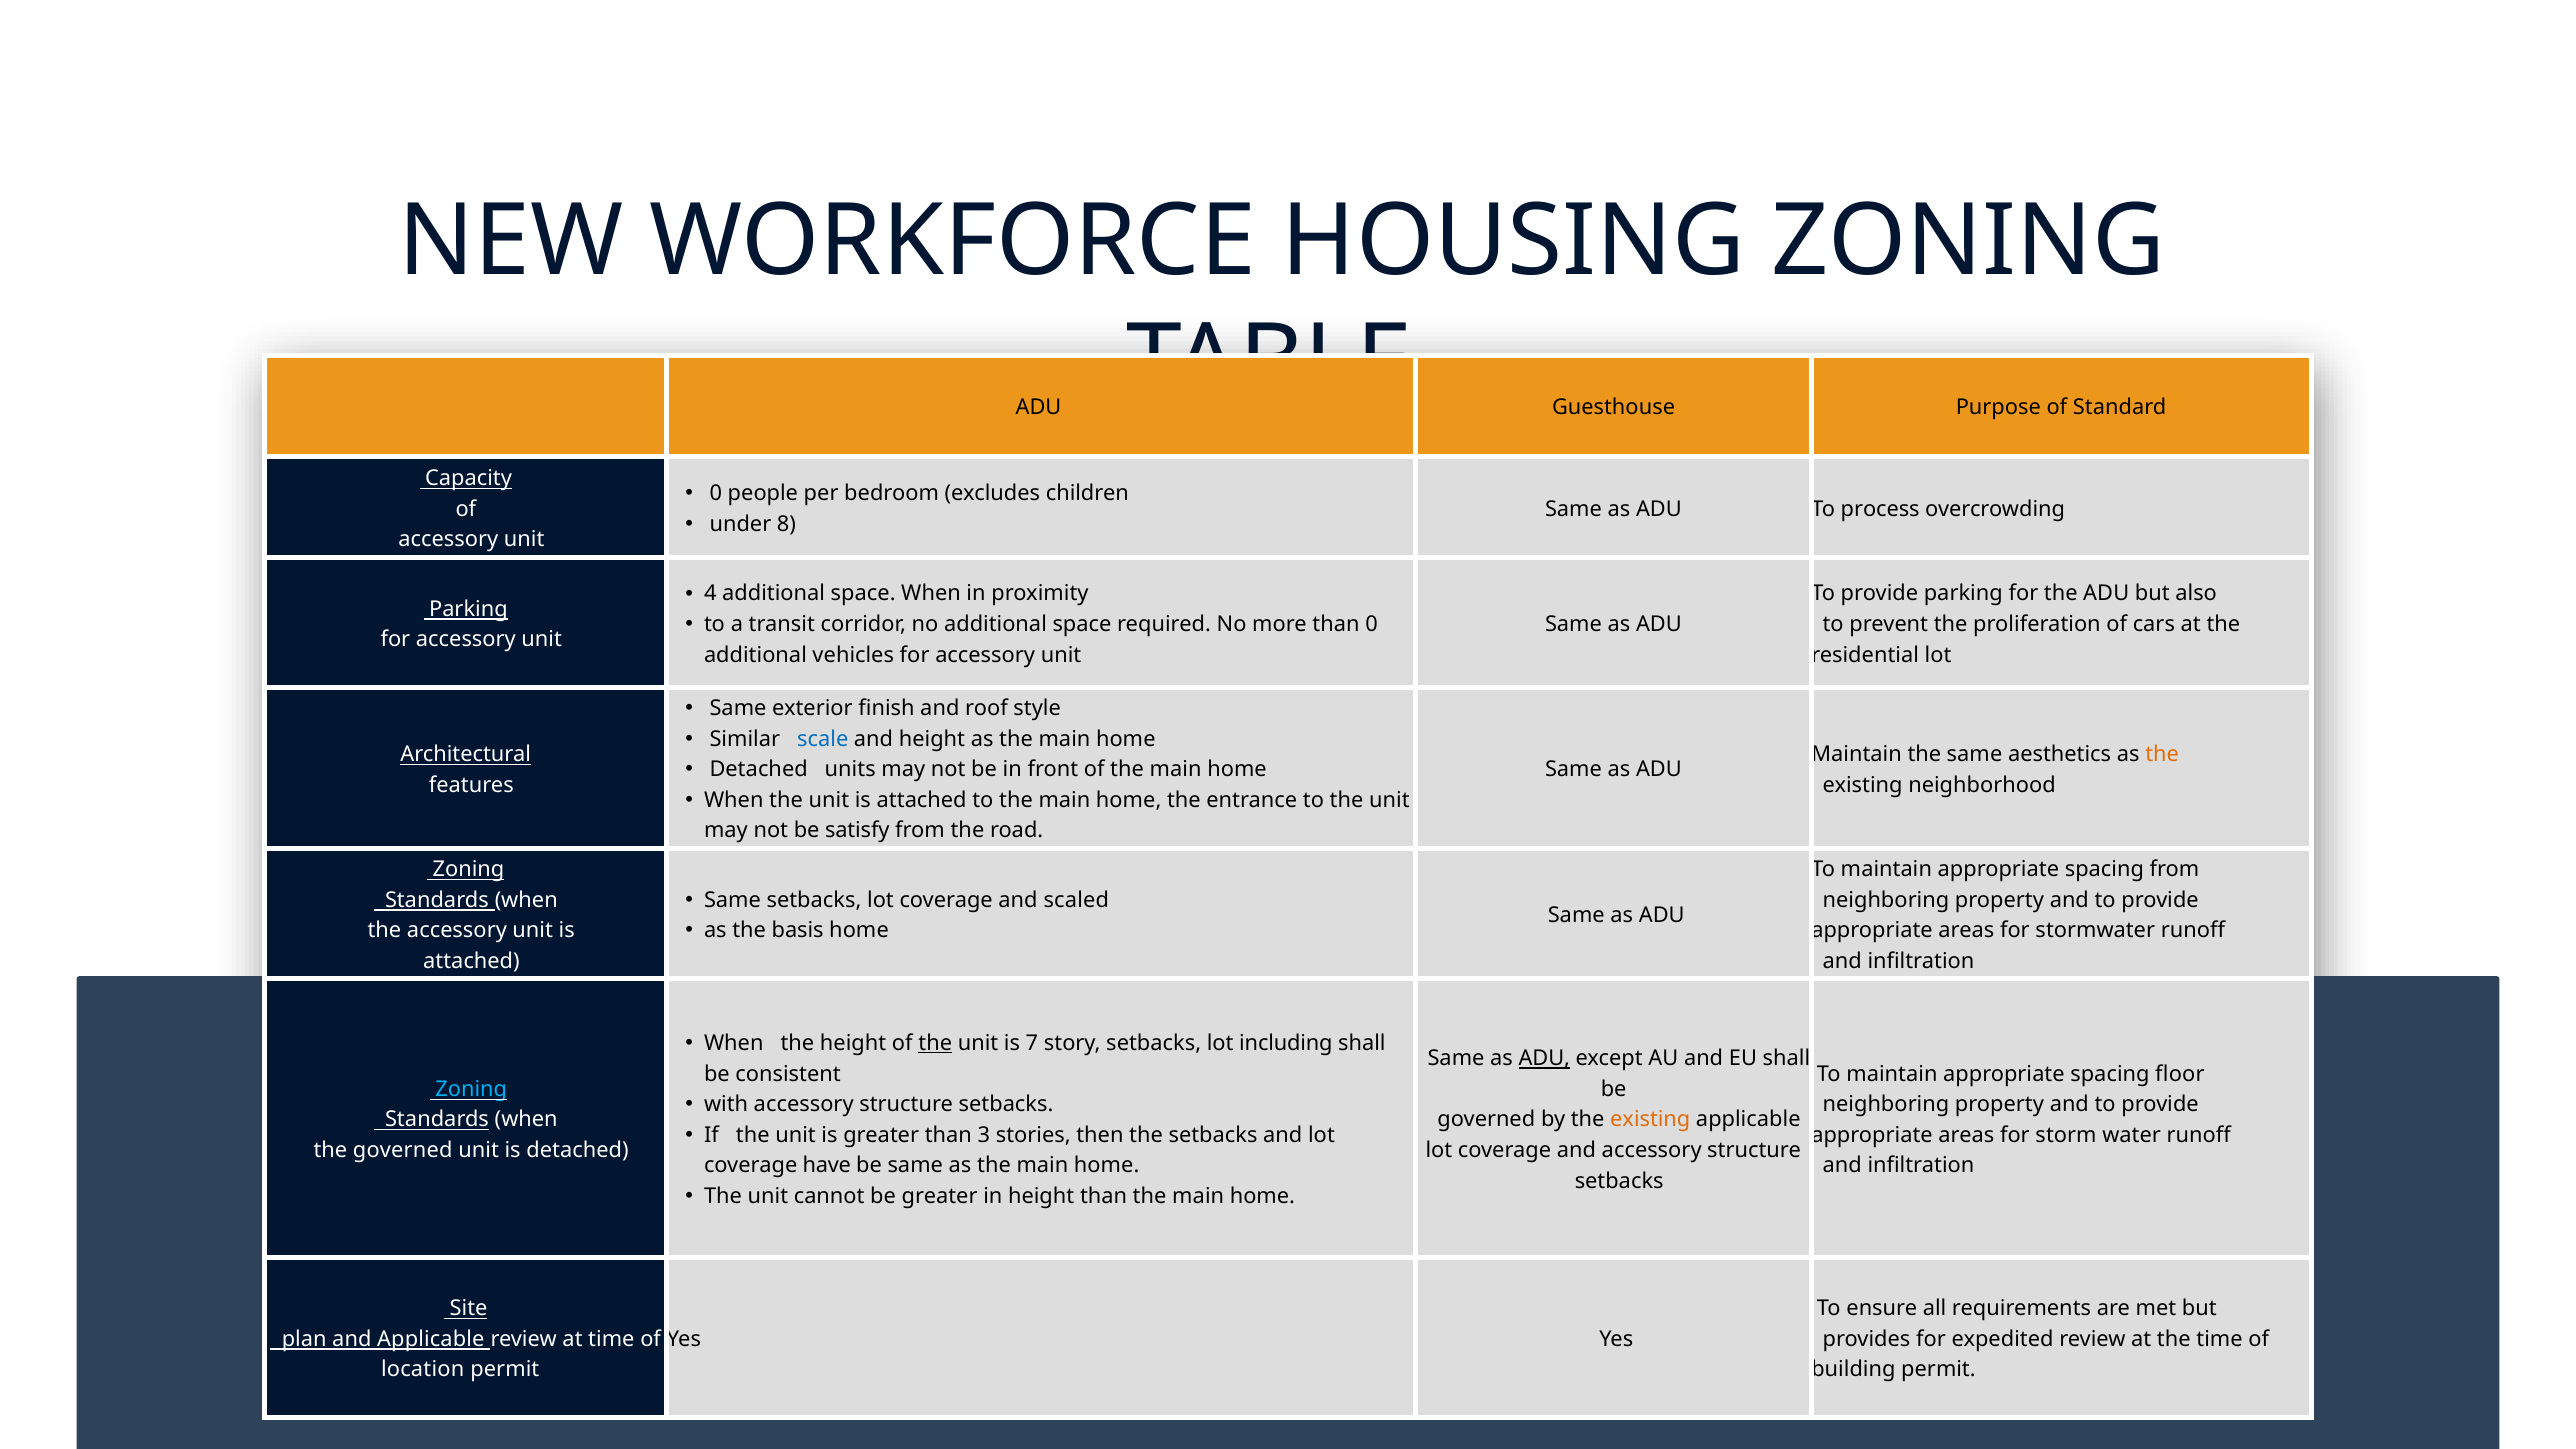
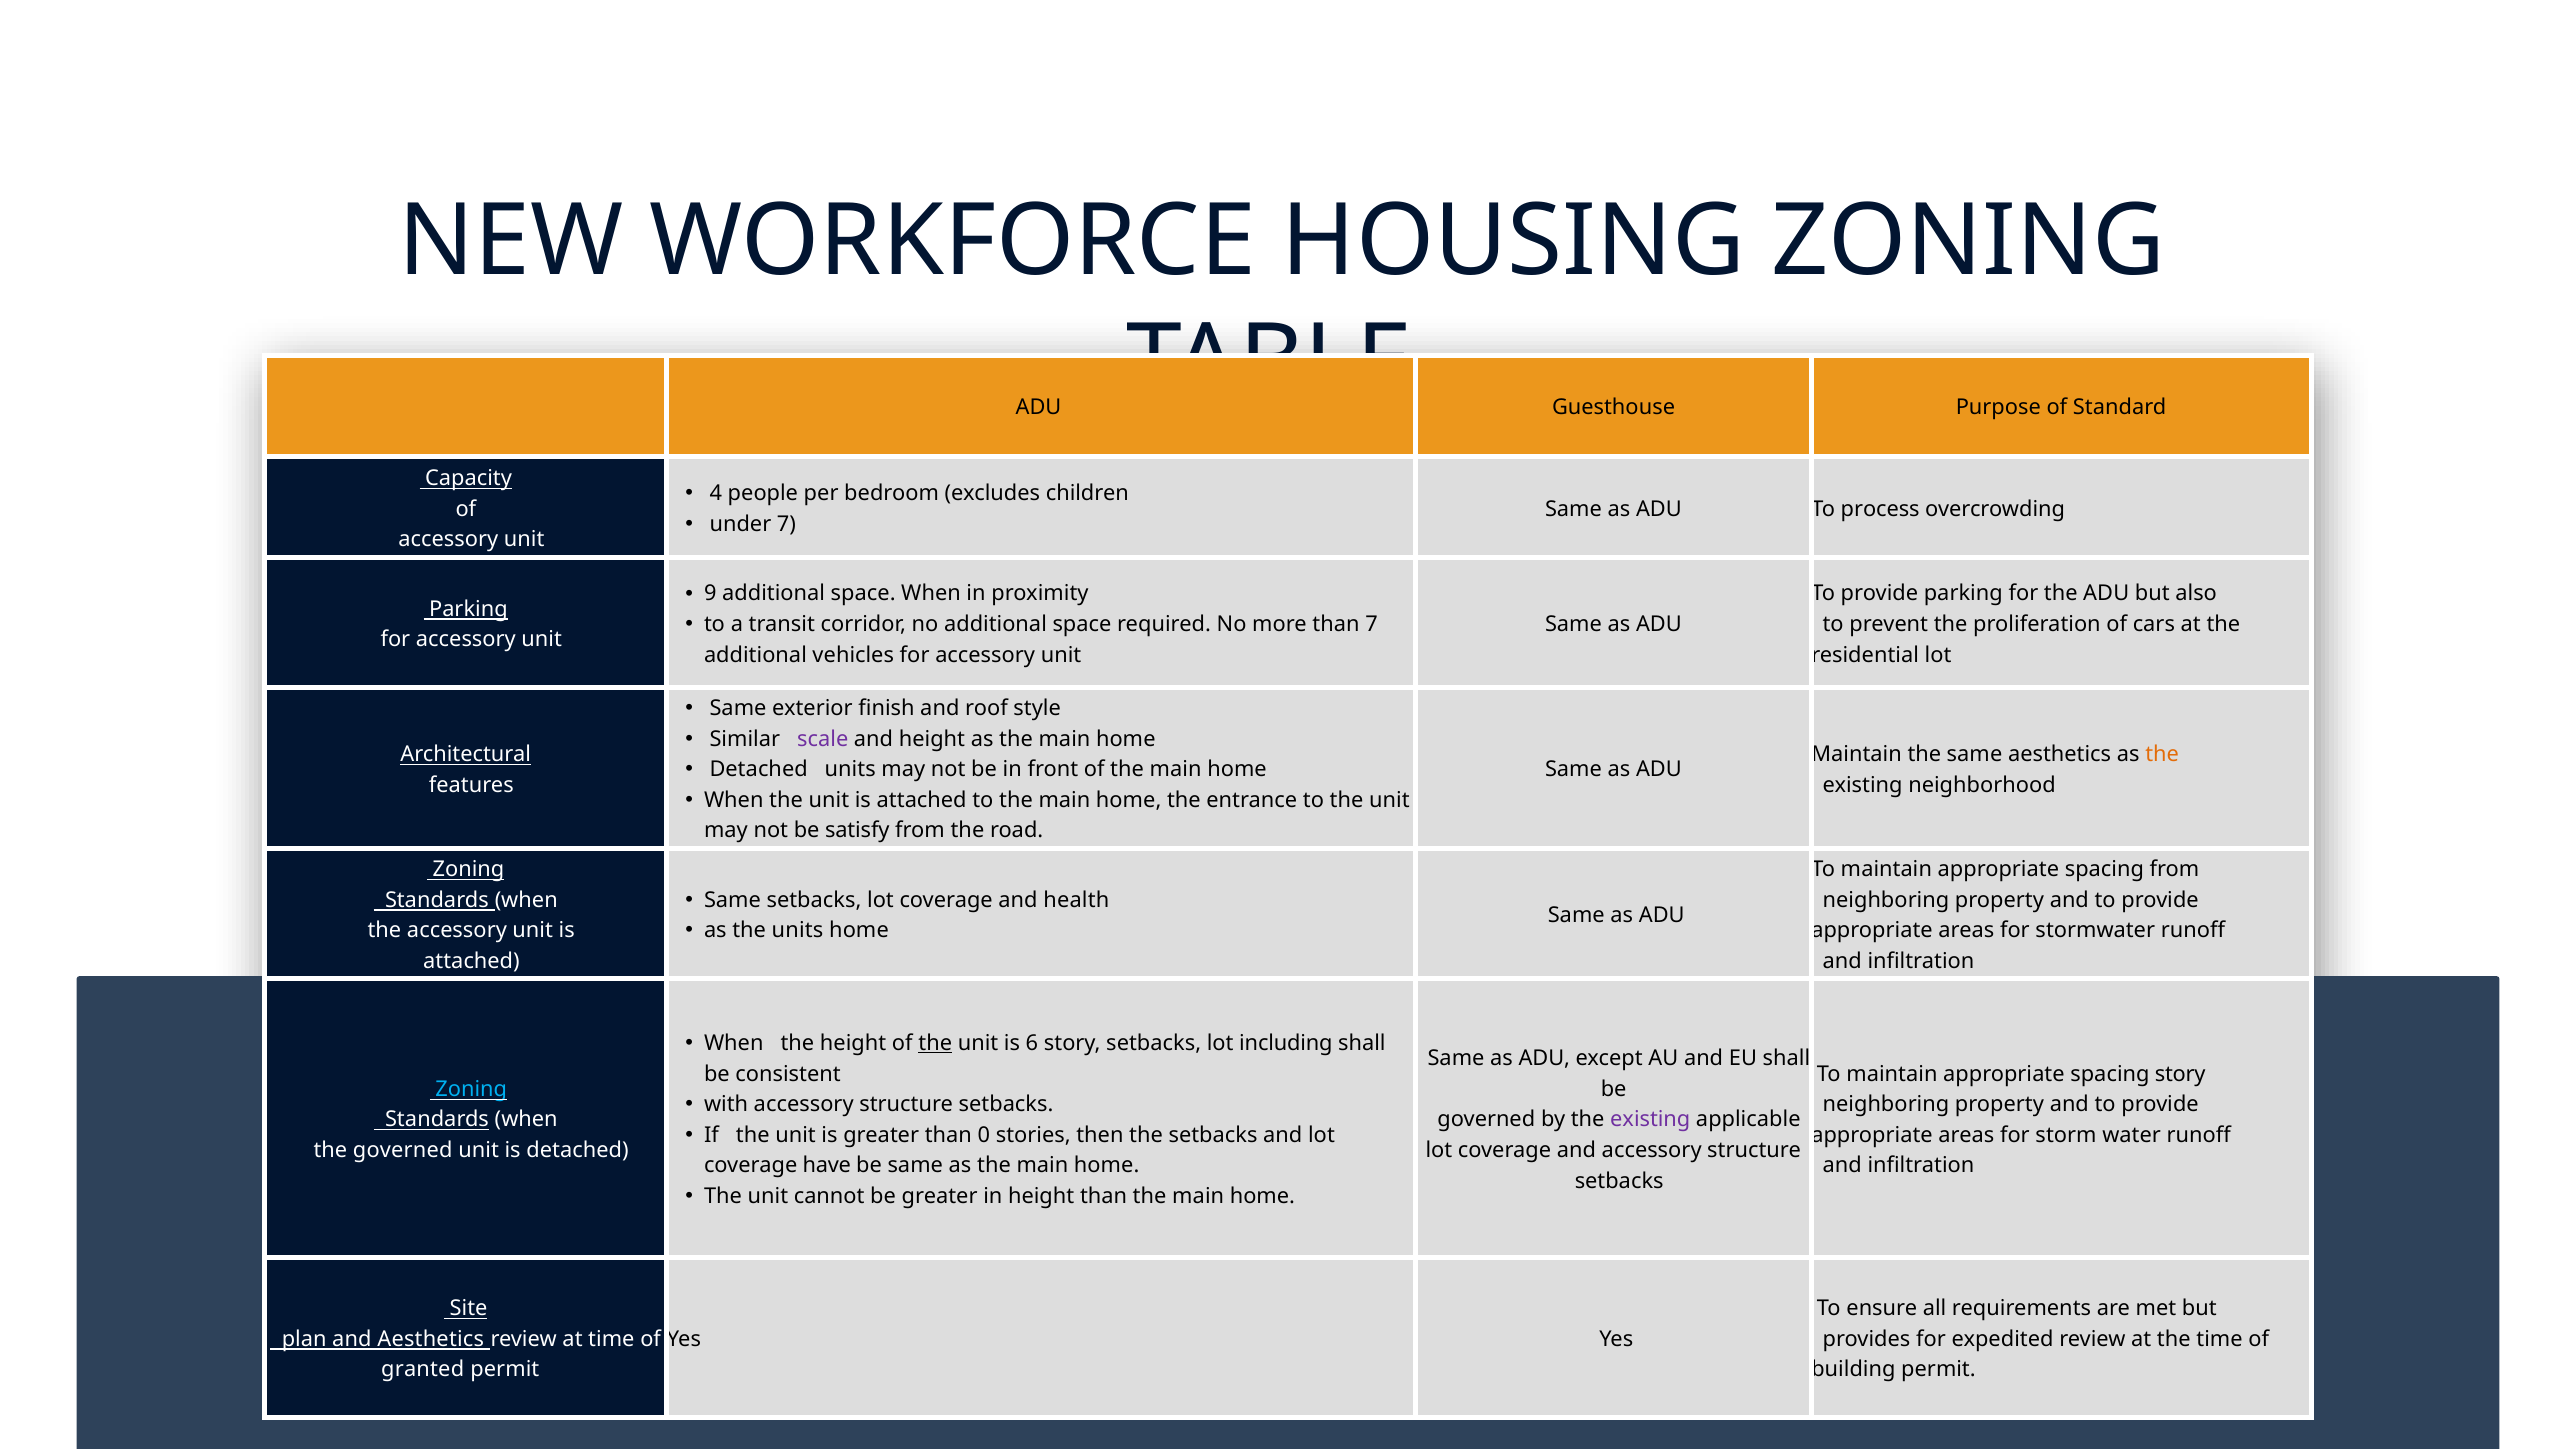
0 at (716, 494): 0 -> 4
under 8: 8 -> 7
4: 4 -> 9
than 0: 0 -> 7
scale colour: blue -> purple
scaled: scaled -> health
the basis: basis -> units
7: 7 -> 6
ADU at (1544, 1059) underline: present -> none
spacing floor: floor -> story
existing at (1650, 1120) colour: orange -> purple
3: 3 -> 0
and Applicable: Applicable -> Aesthetics
location: location -> granted
